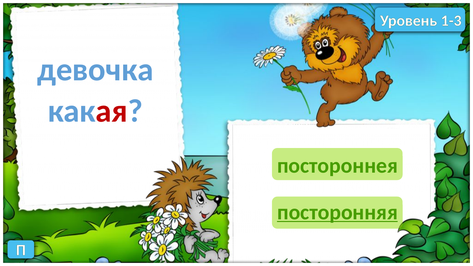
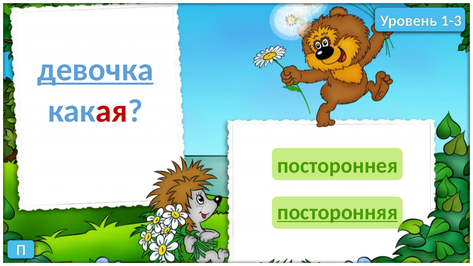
девочка underline: none -> present
